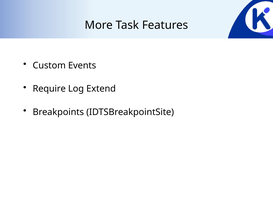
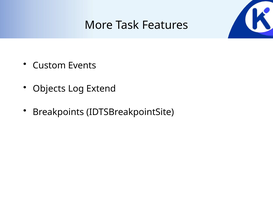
Require: Require -> Objects
